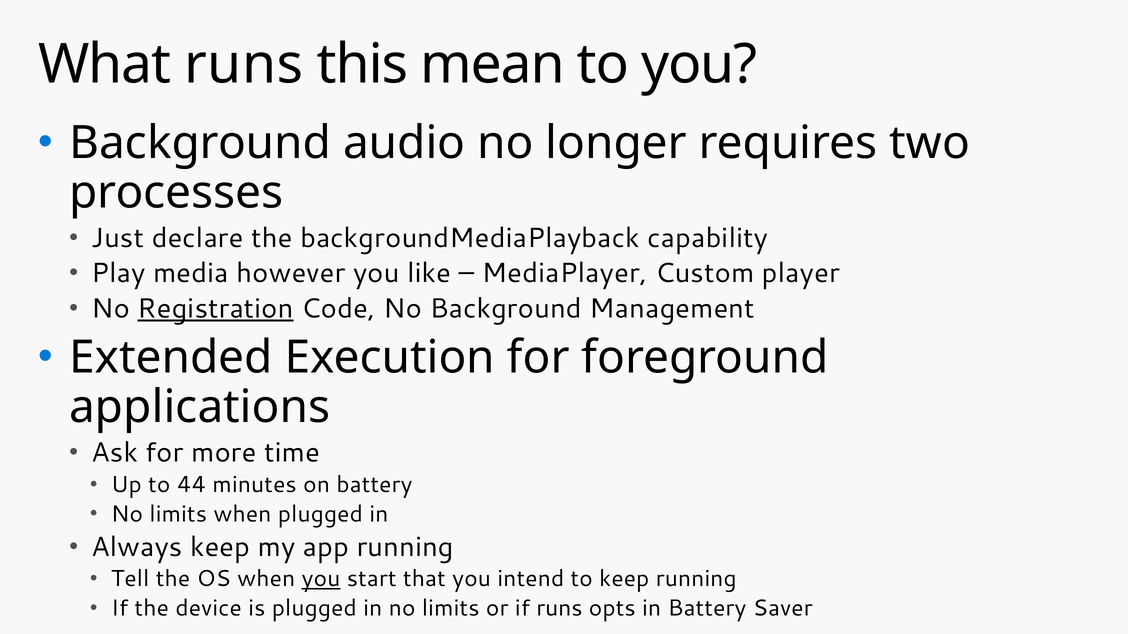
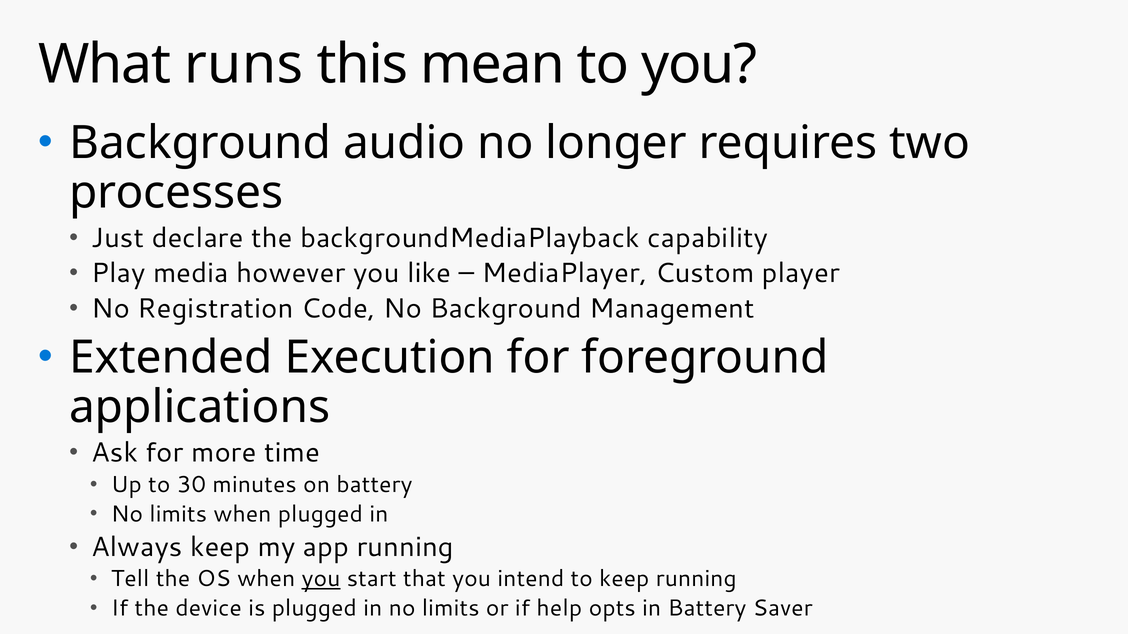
Registration underline: present -> none
44: 44 -> 30
if runs: runs -> help
